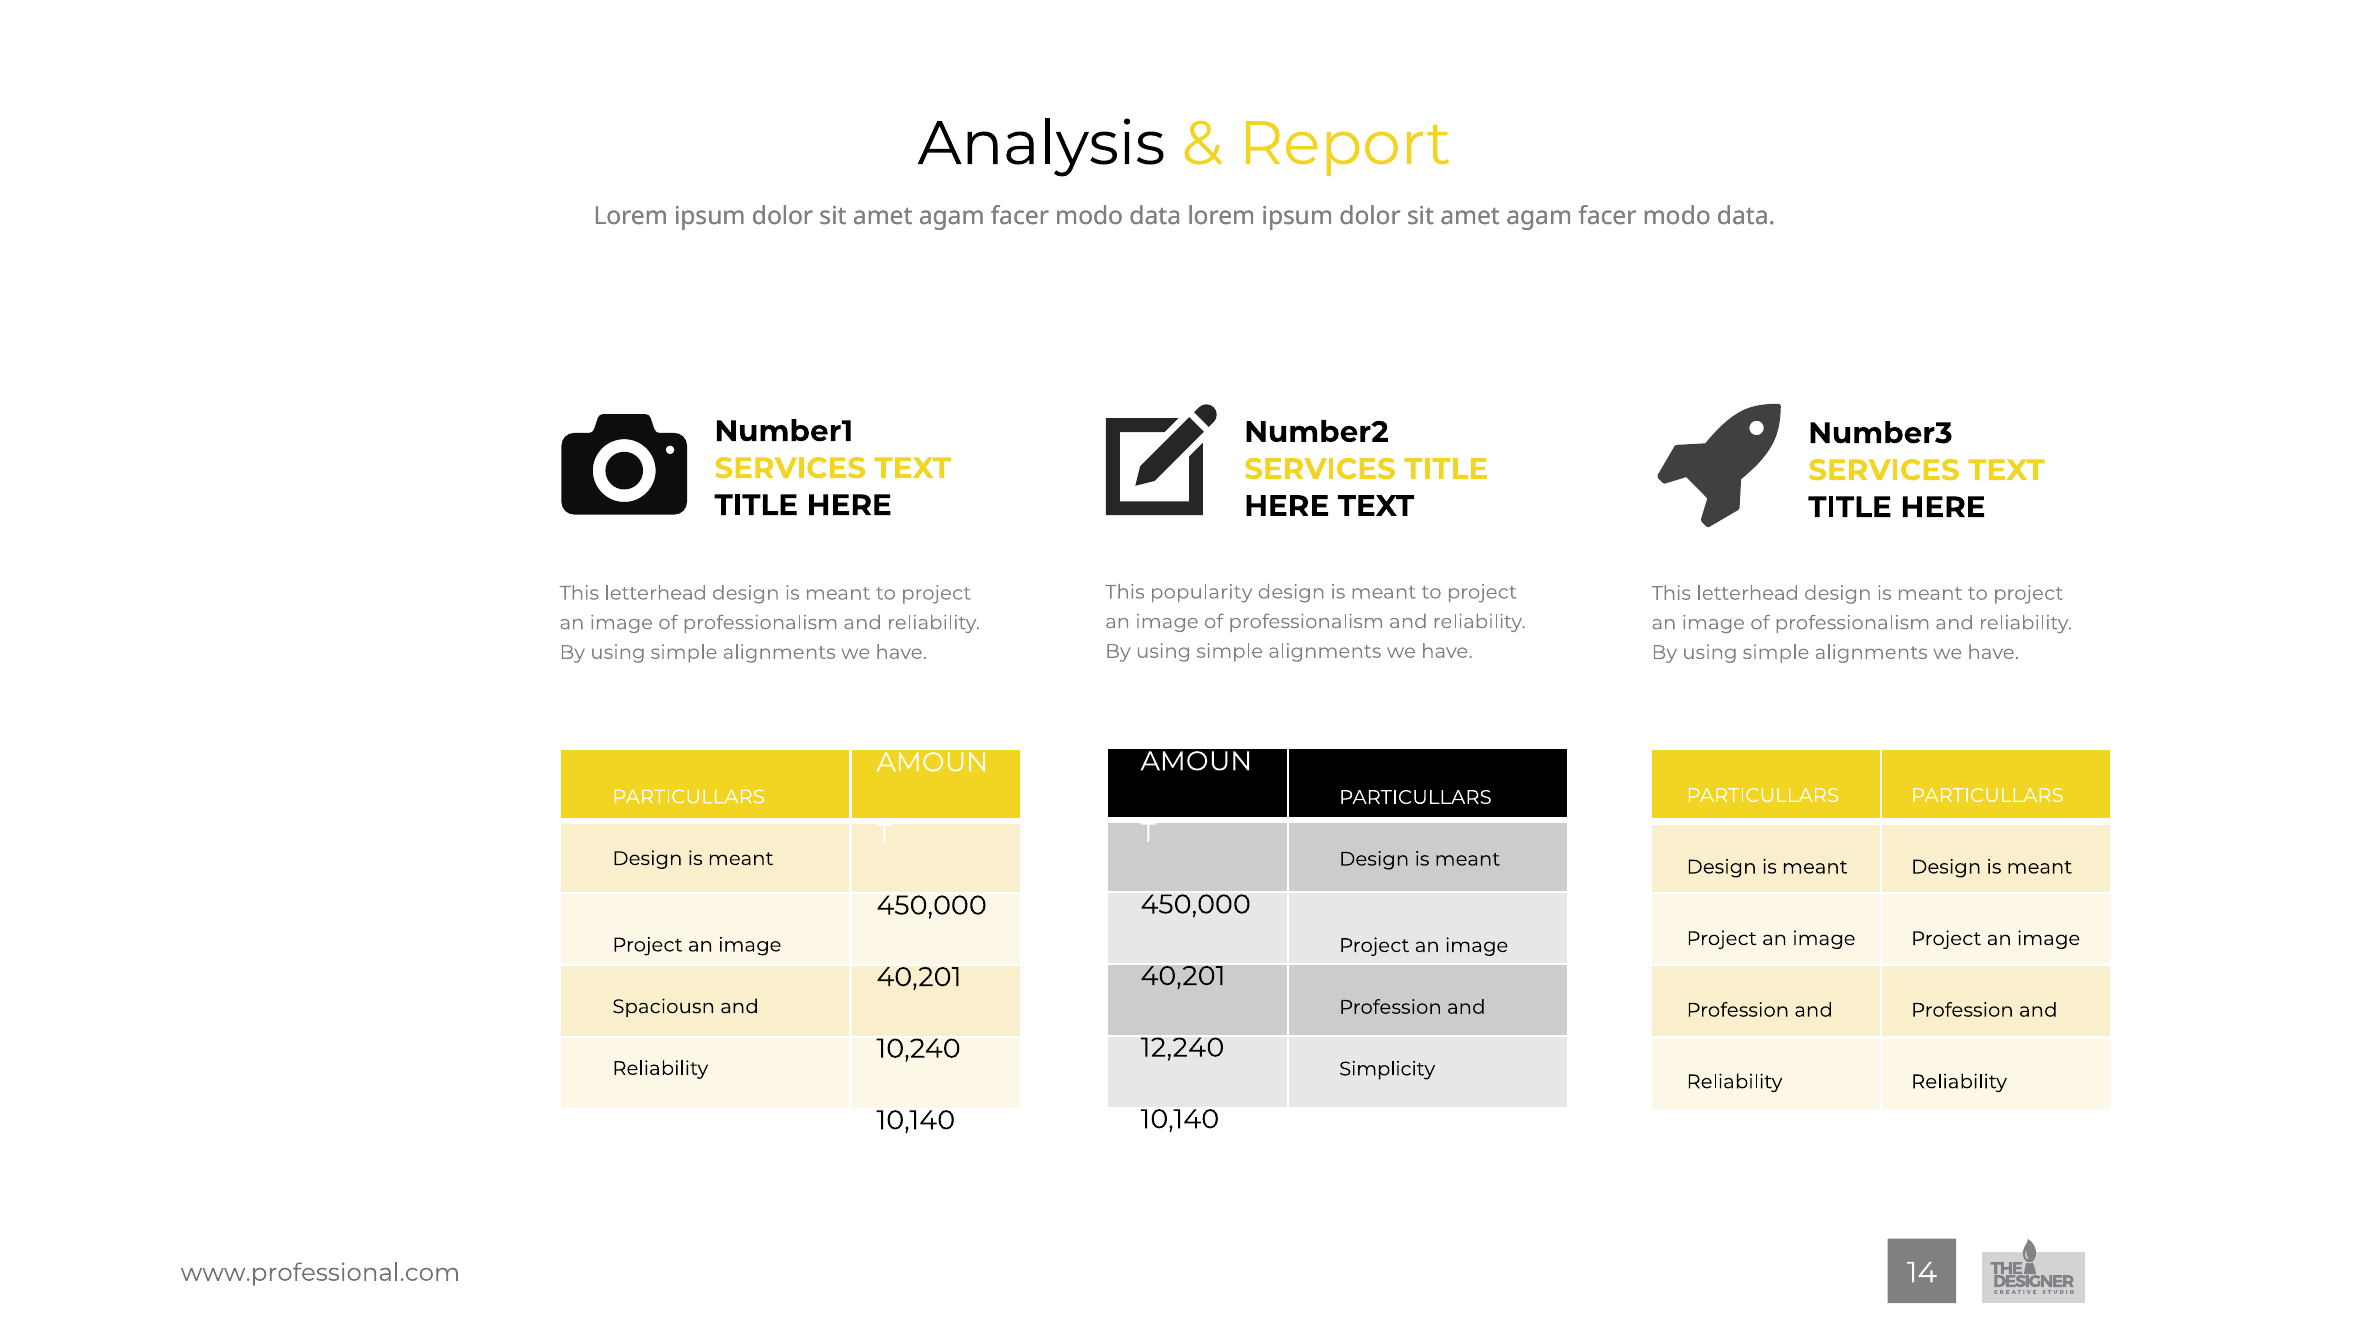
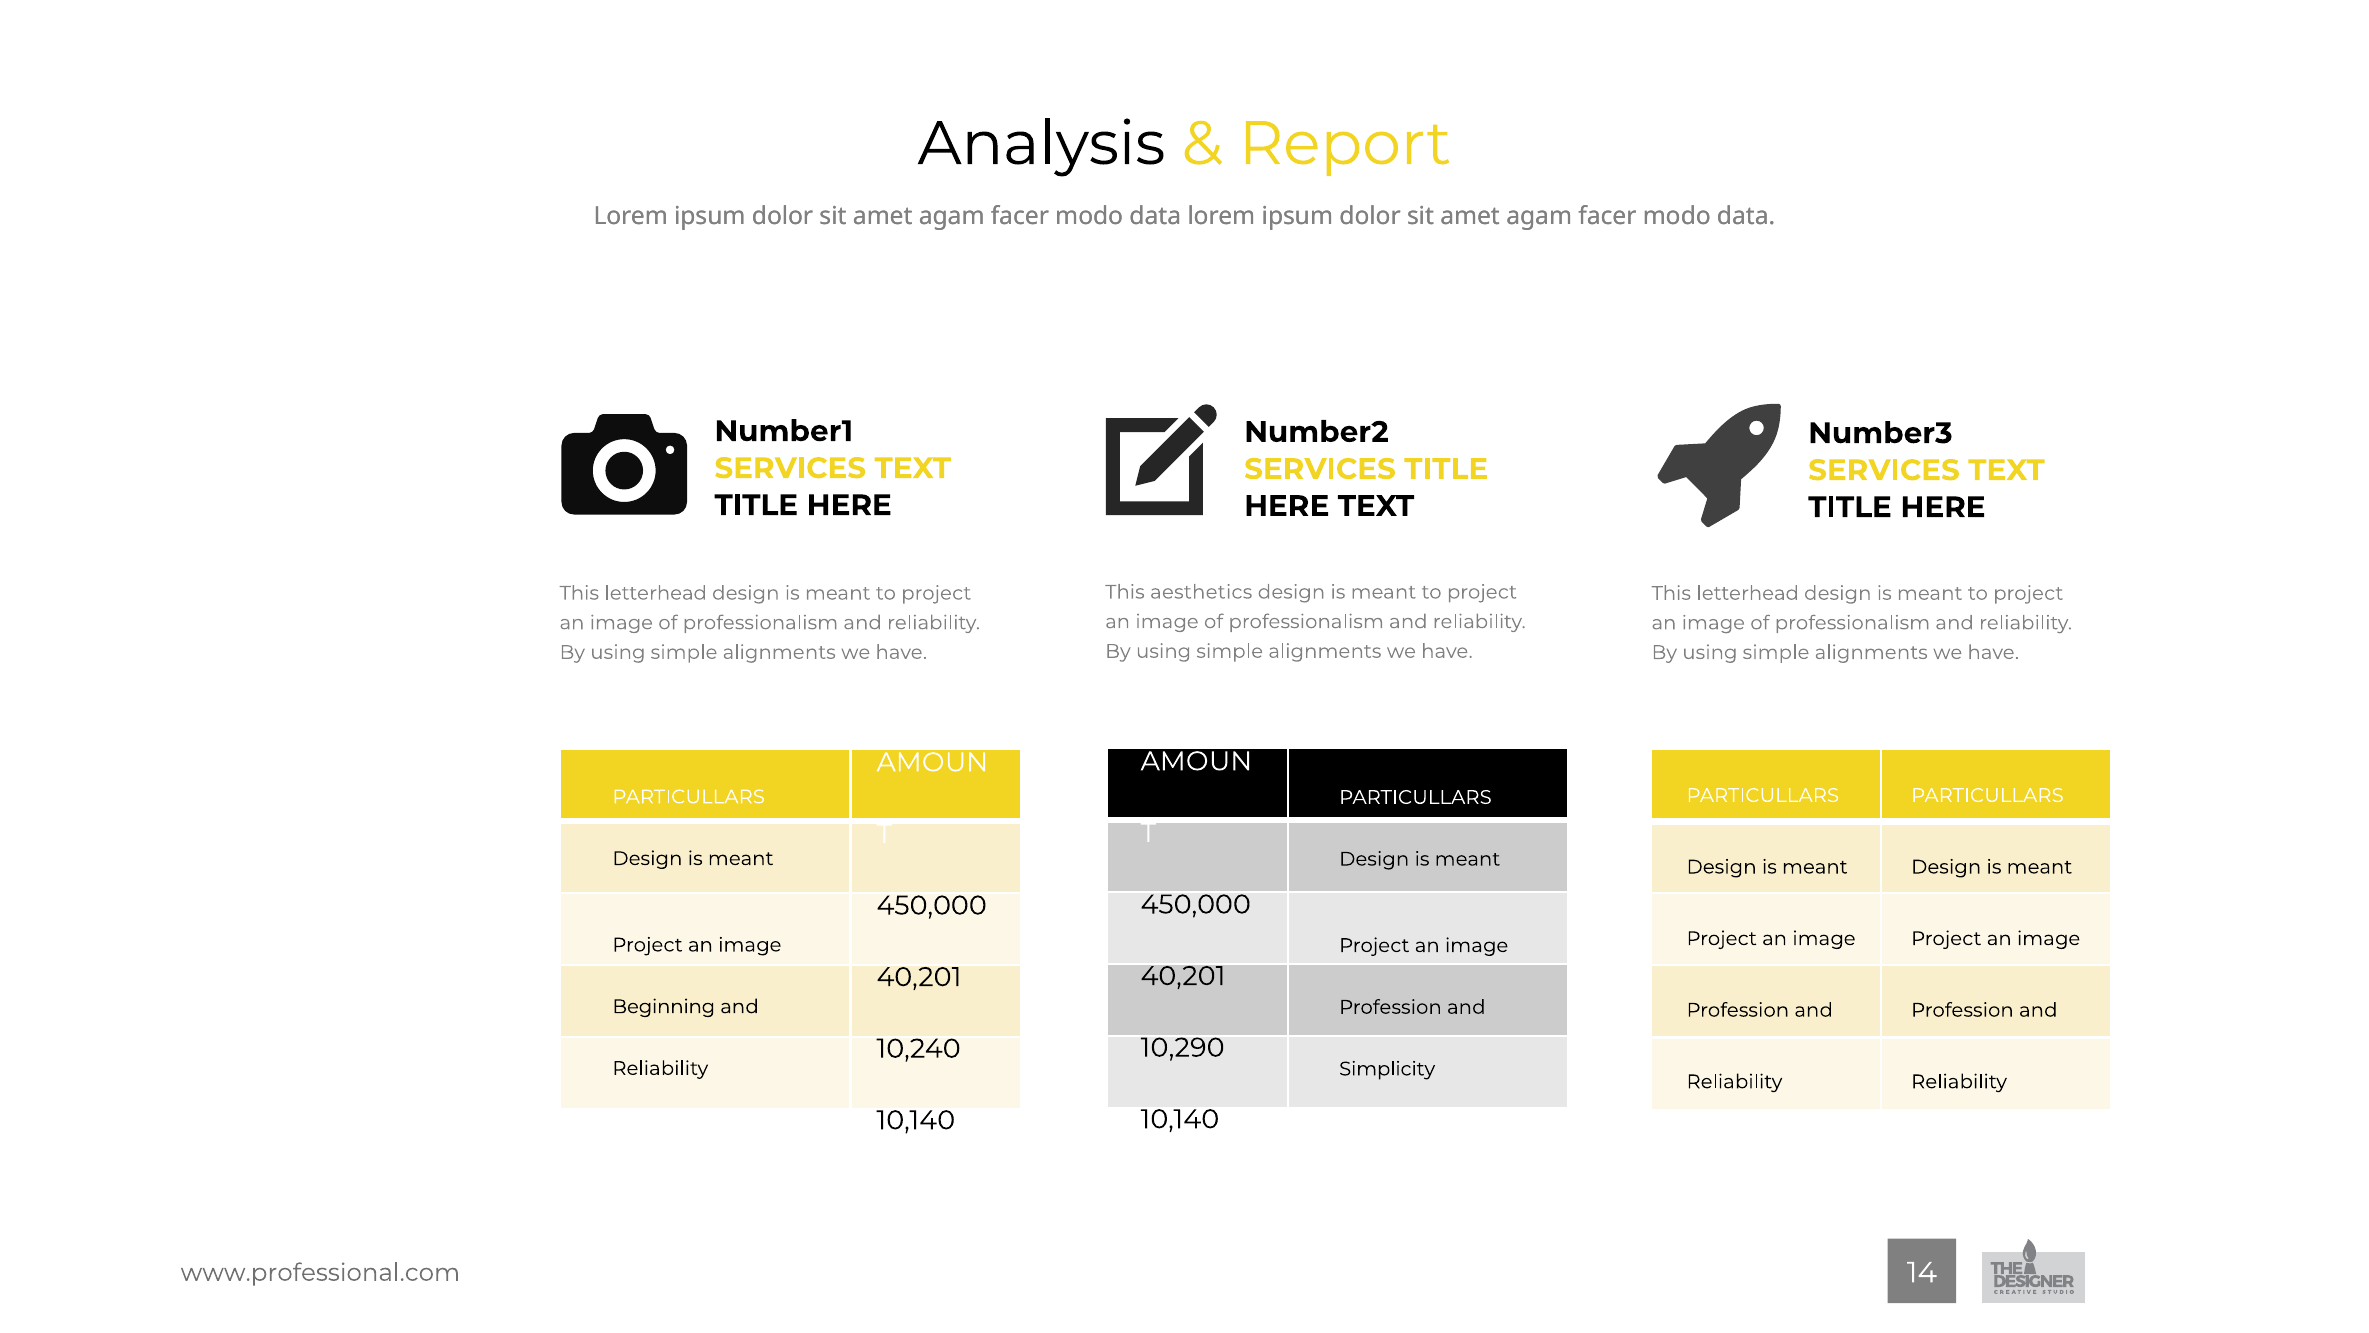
popularity: popularity -> aesthetics
Spaciousn: Spaciousn -> Beginning
12,240: 12,240 -> 10,290
